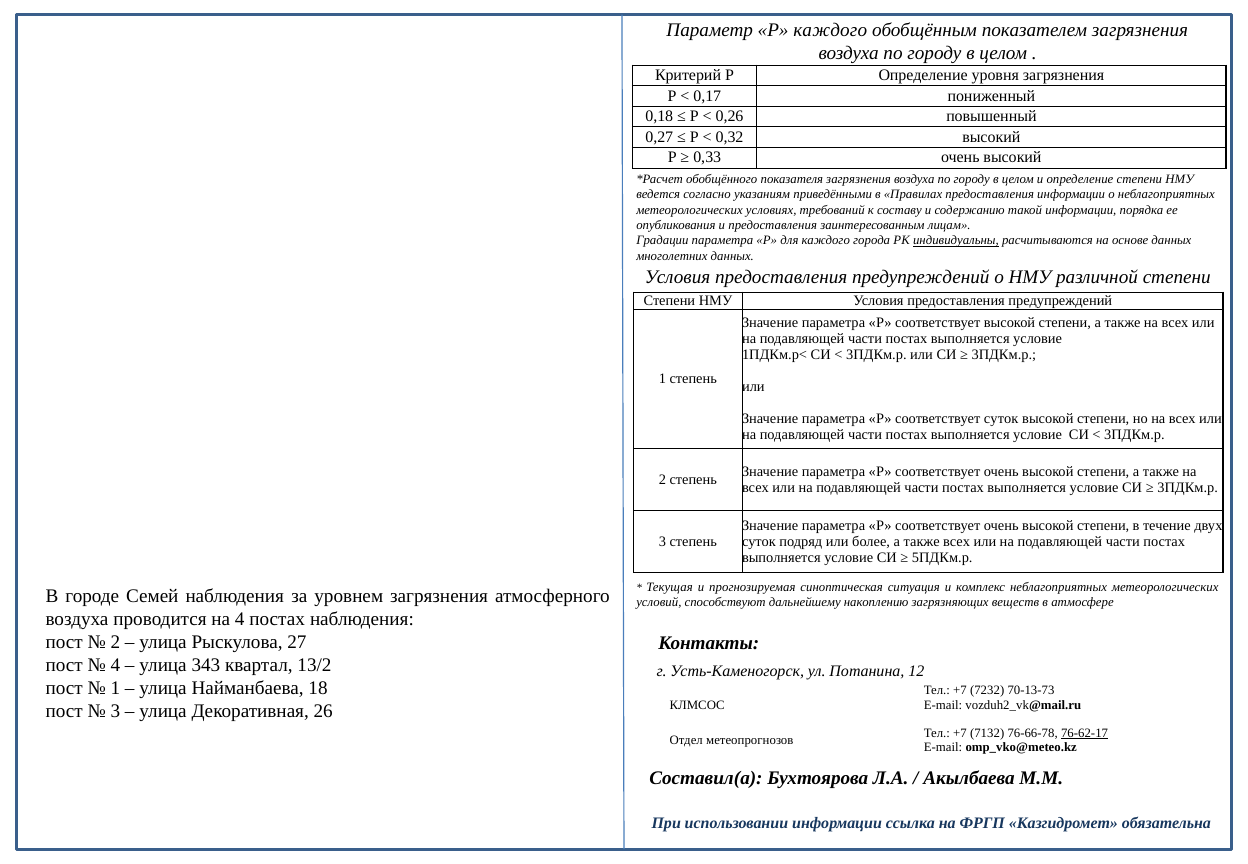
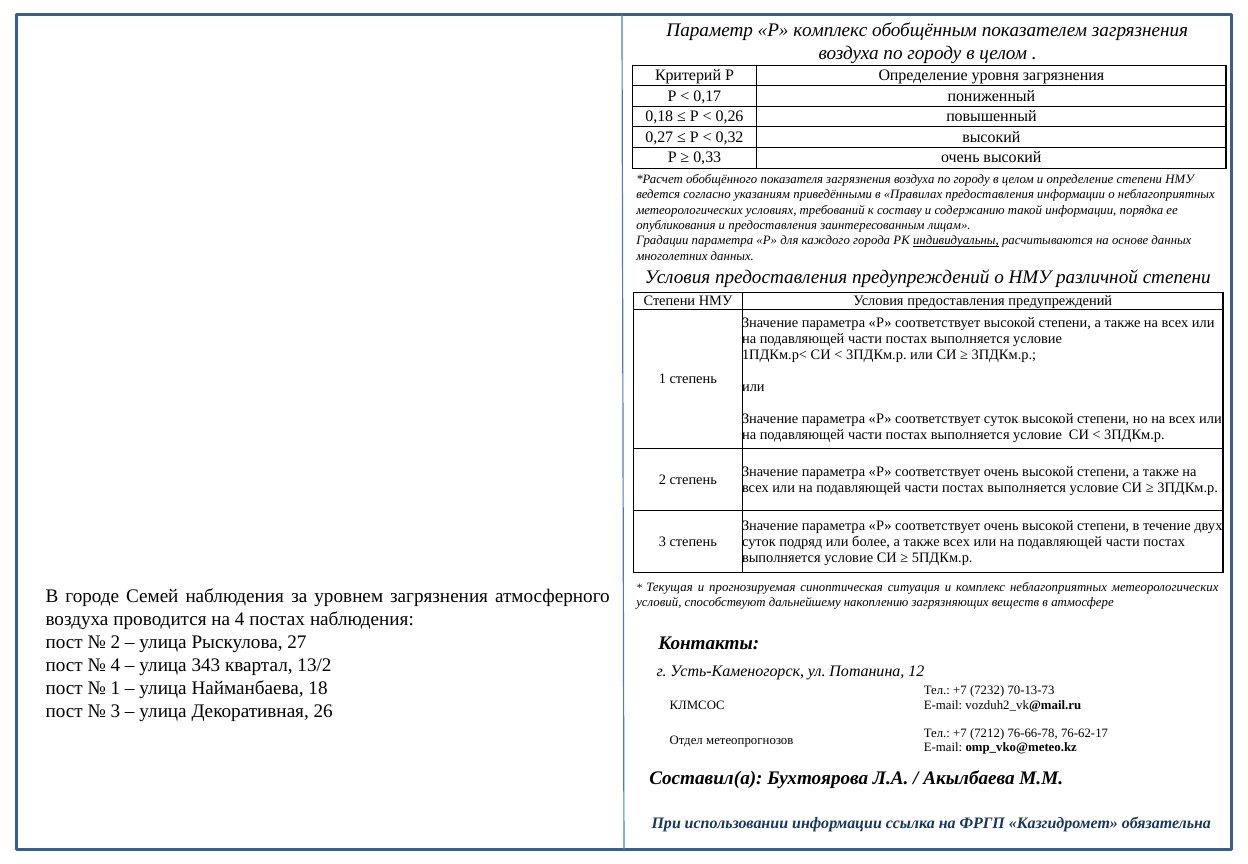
Р каждого: каждого -> комплекс
7132: 7132 -> 7212
76-62-17 underline: present -> none
